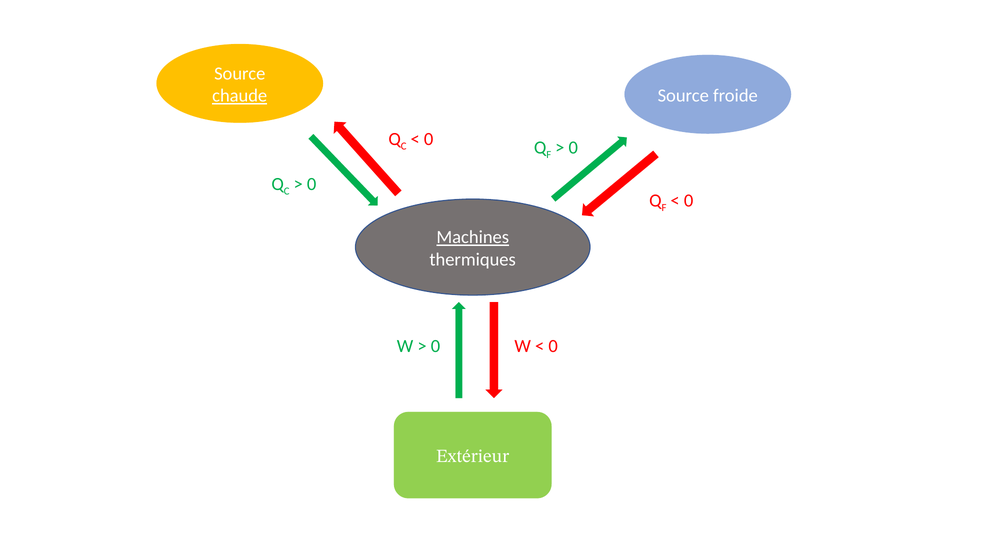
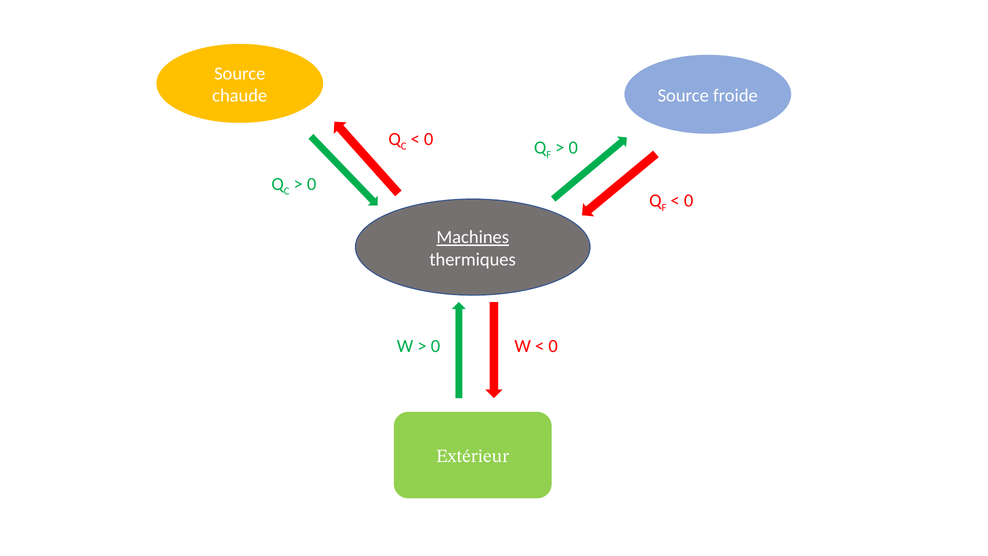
chaude underline: present -> none
